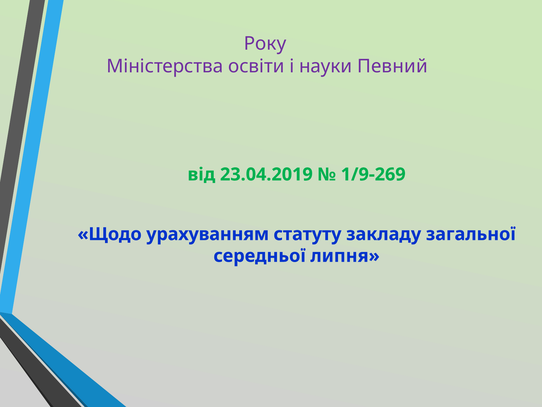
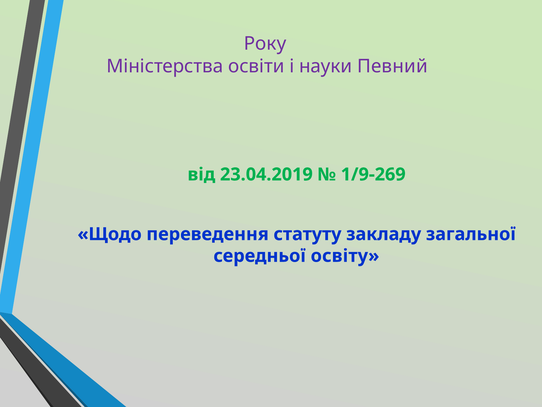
урахуванням: урахуванням -> переведення
липня: липня -> освіту
